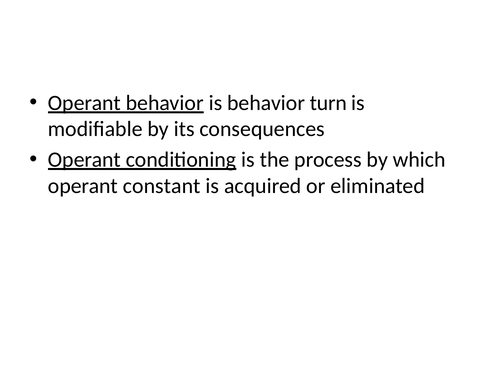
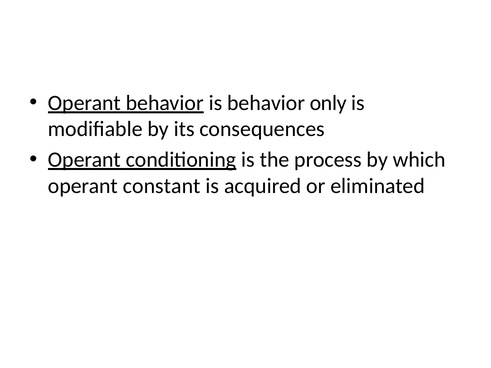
turn: turn -> only
